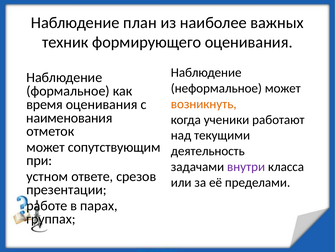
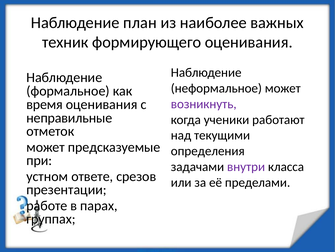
возникнуть colour: orange -> purple
наименования: наименования -> неправильные
сопутствующим: сопутствующим -> предсказуемые
деятельность: деятельность -> определения
